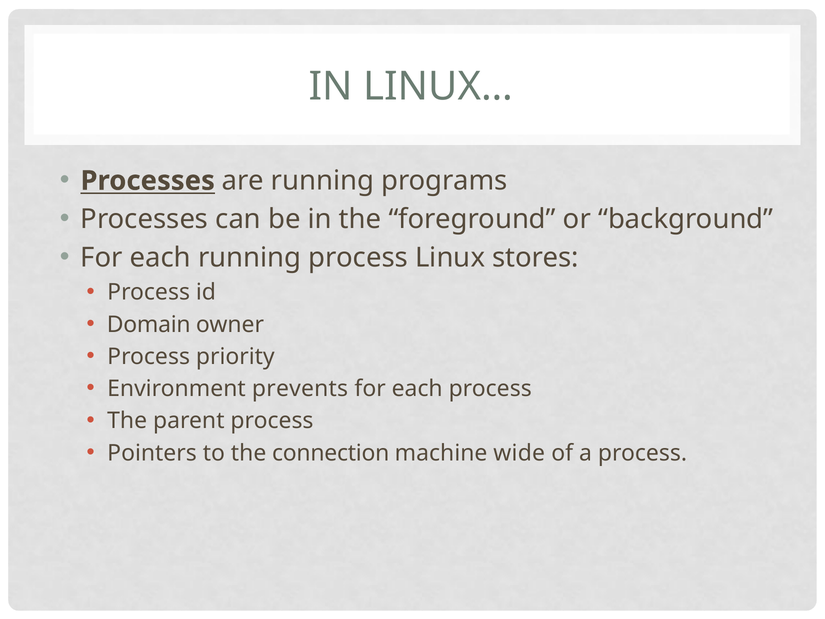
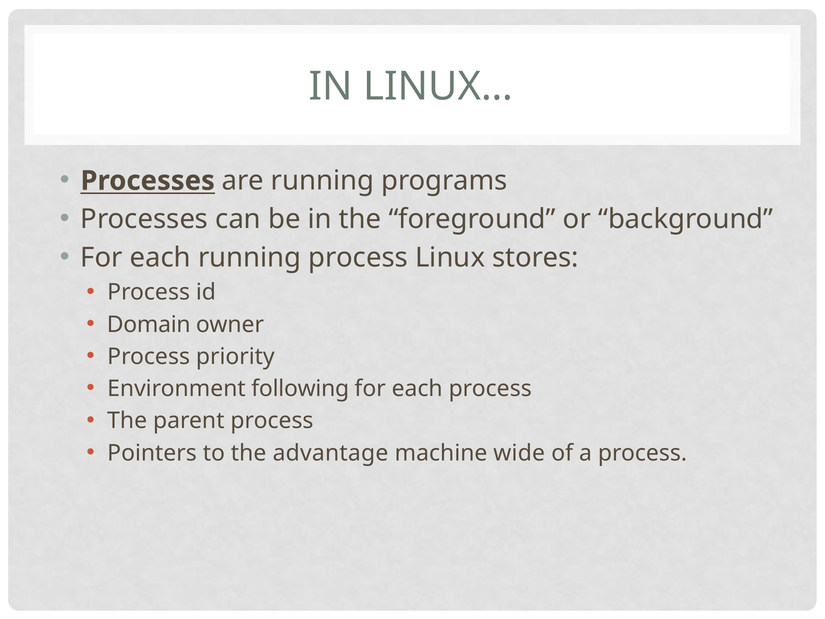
prevents: prevents -> following
connection: connection -> advantage
